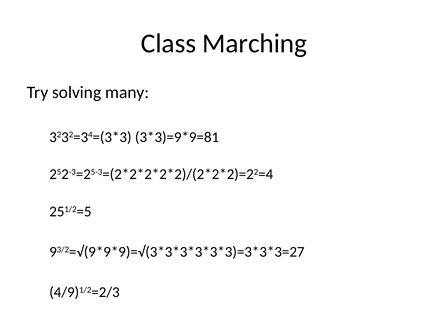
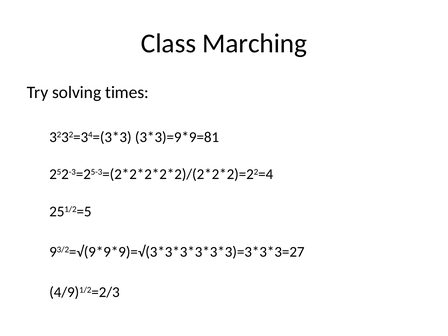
many: many -> times
